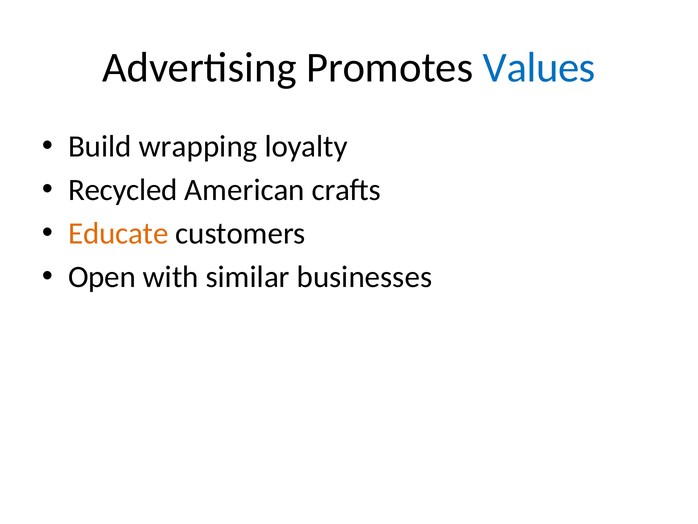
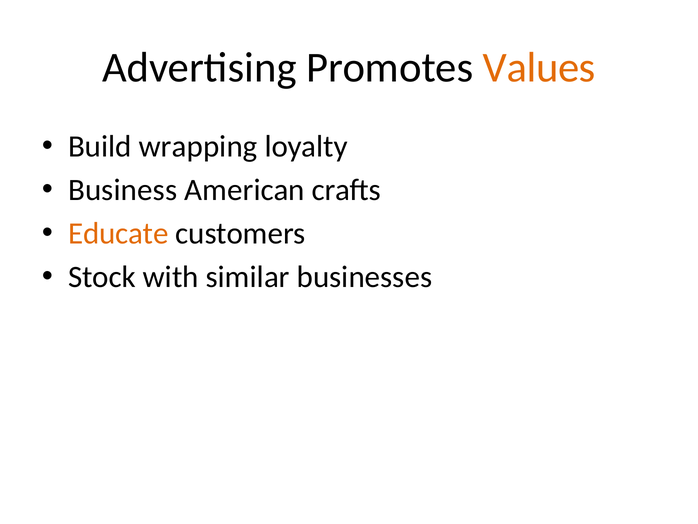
Values colour: blue -> orange
Recycled: Recycled -> Business
Open: Open -> Stock
